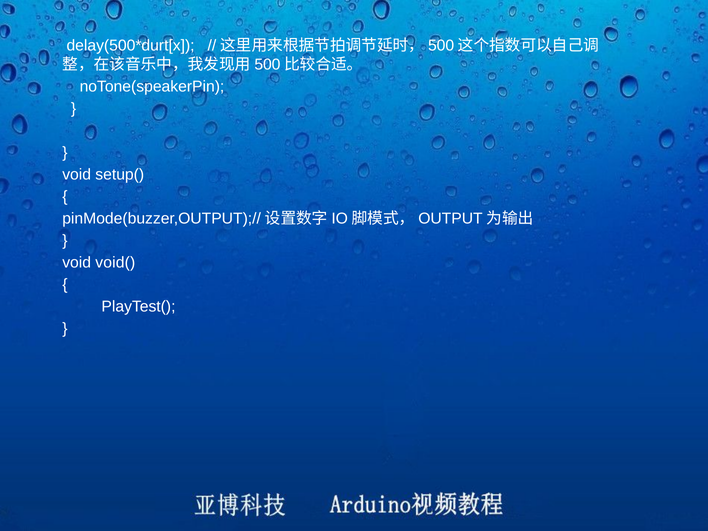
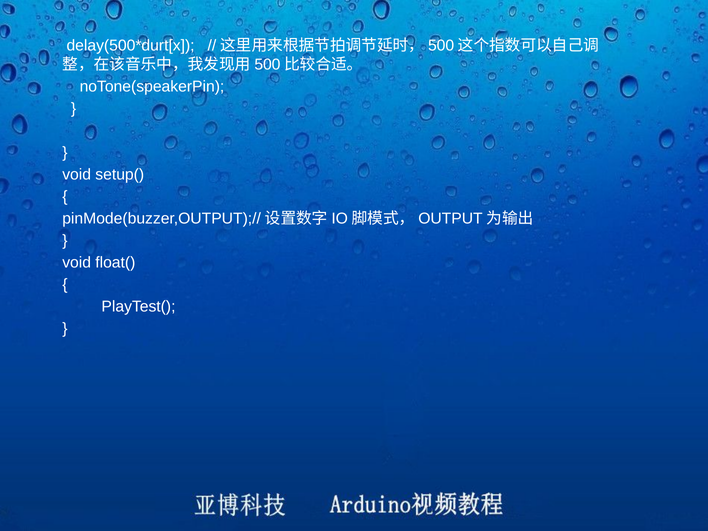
void(: void( -> float(
